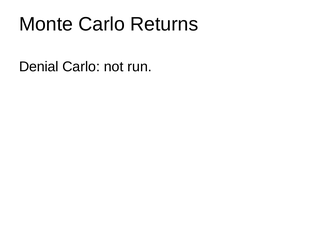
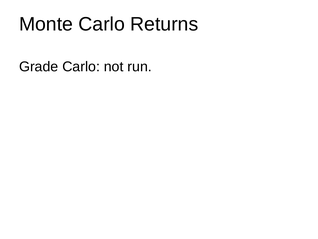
Denial: Denial -> Grade
